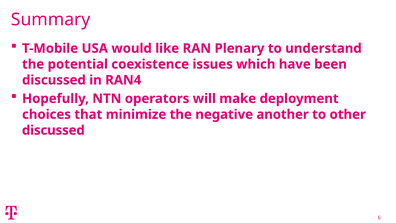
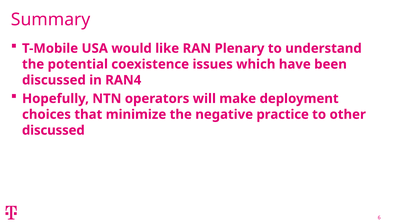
another: another -> practice
